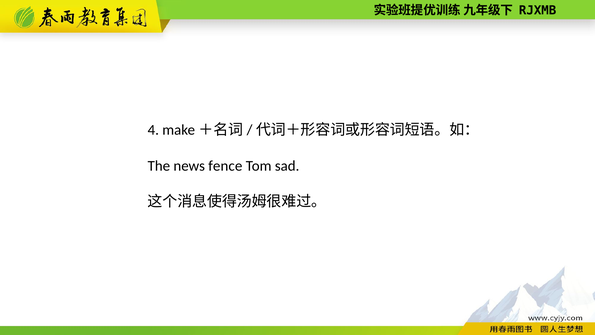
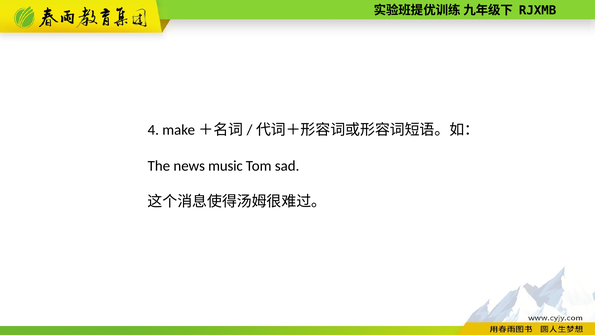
fence: fence -> music
